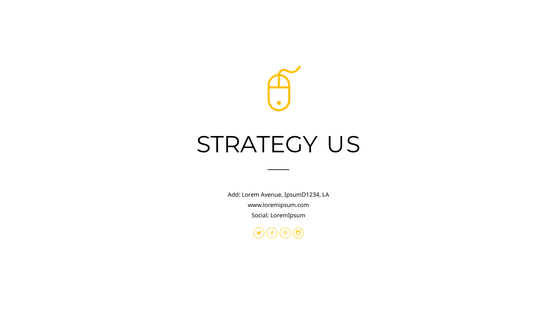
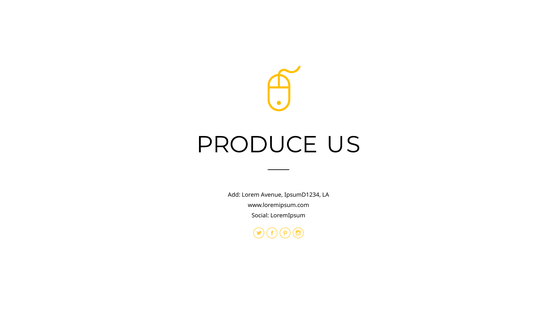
STRATEGY: STRATEGY -> PRODUCE
